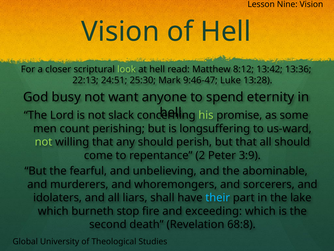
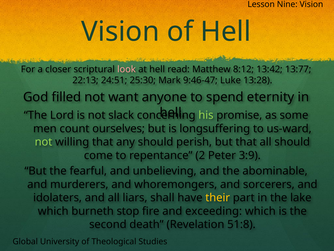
look colour: light green -> pink
13:36: 13:36 -> 13:77
busy: busy -> filled
perishing: perishing -> ourselves
their colour: light blue -> yellow
68:8: 68:8 -> 51:8
